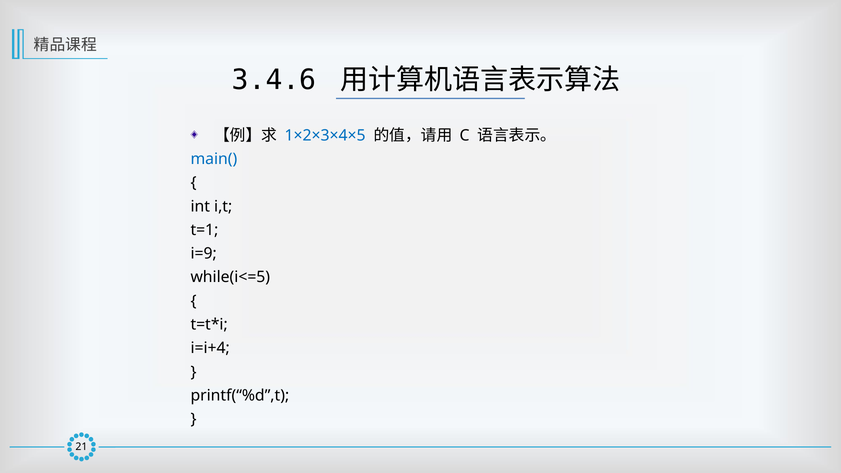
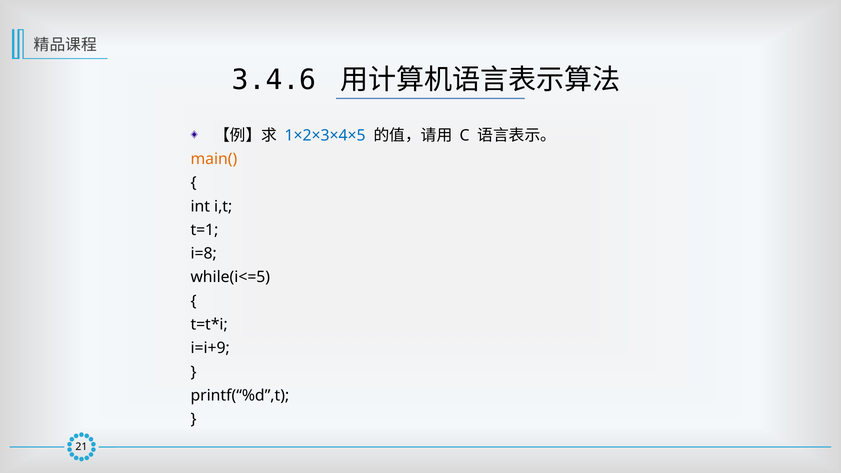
main( colour: blue -> orange
i=9: i=9 -> i=8
i=i+4: i=i+4 -> i=i+9
